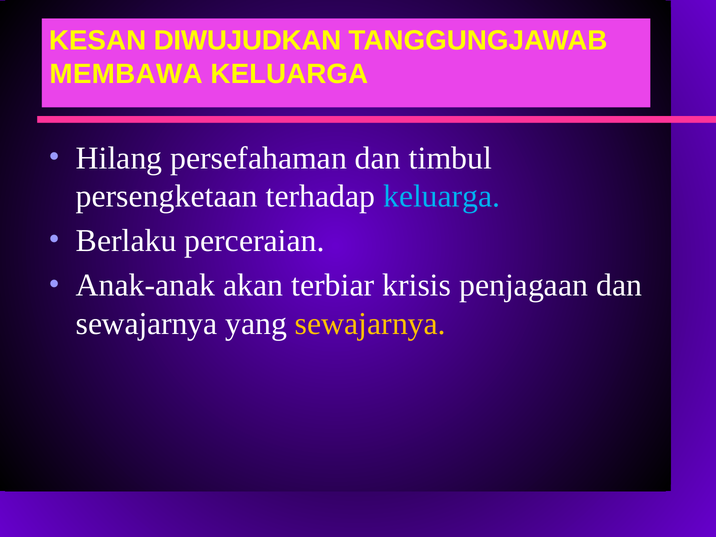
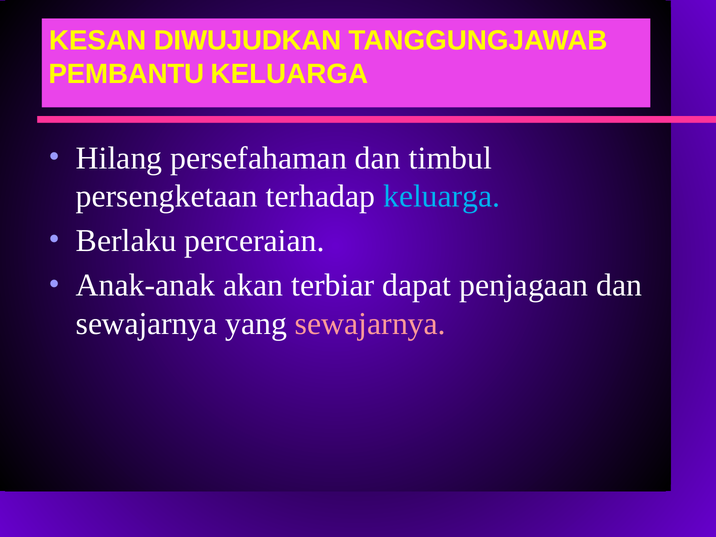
MEMBAWA: MEMBAWA -> PEMBANTU
krisis: krisis -> dapat
sewajarnya at (370, 324) colour: yellow -> pink
